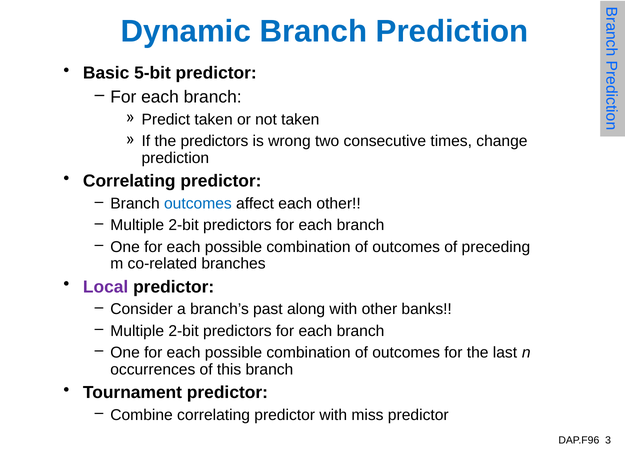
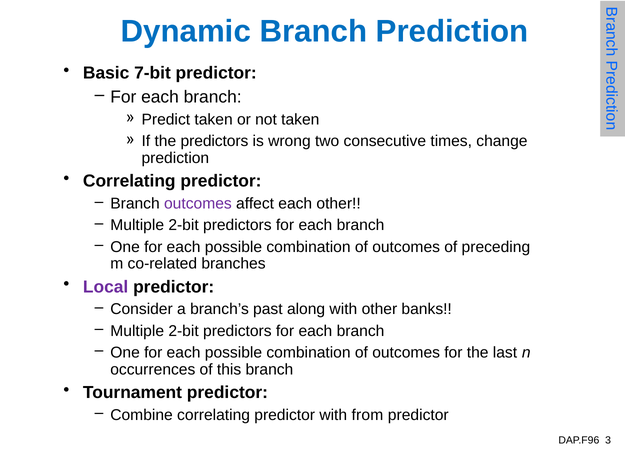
5-bit: 5-bit -> 7-bit
outcomes at (198, 204) colour: blue -> purple
miss: miss -> from
